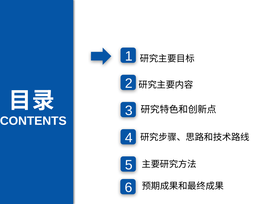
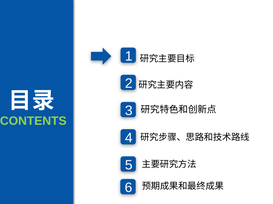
CONTENTS colour: white -> light green
